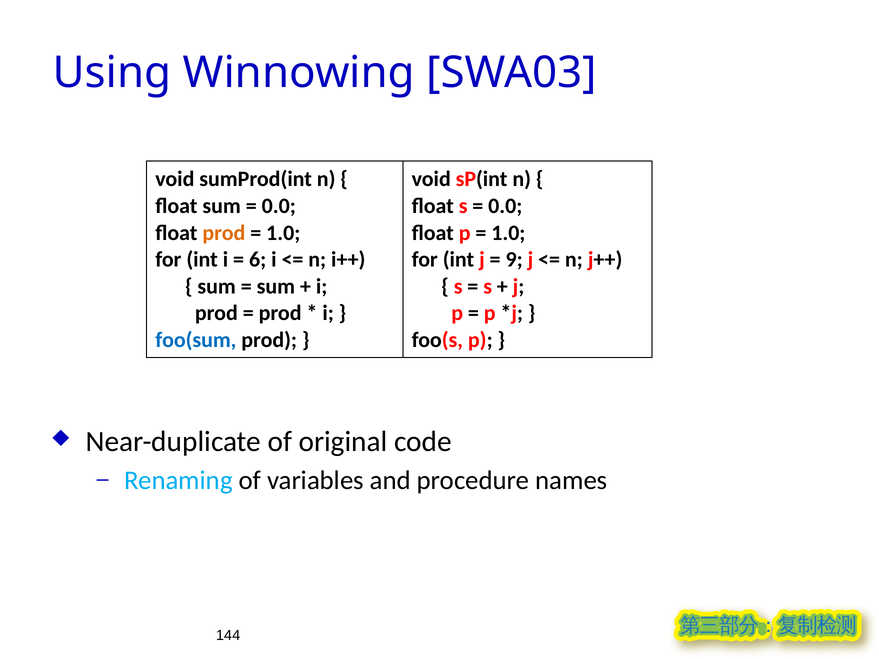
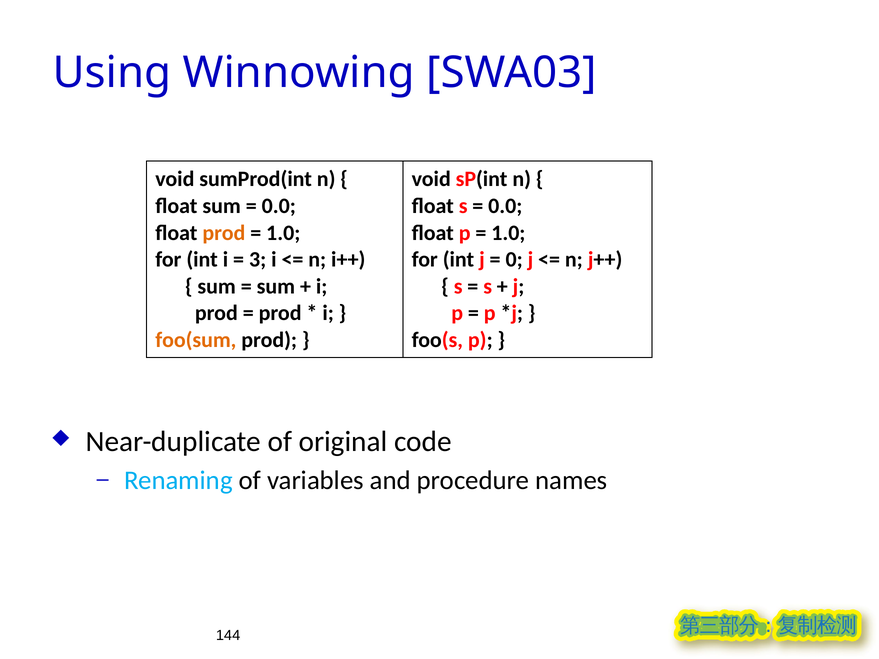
6: 6 -> 3
9: 9 -> 0
foo(sum colour: blue -> orange
